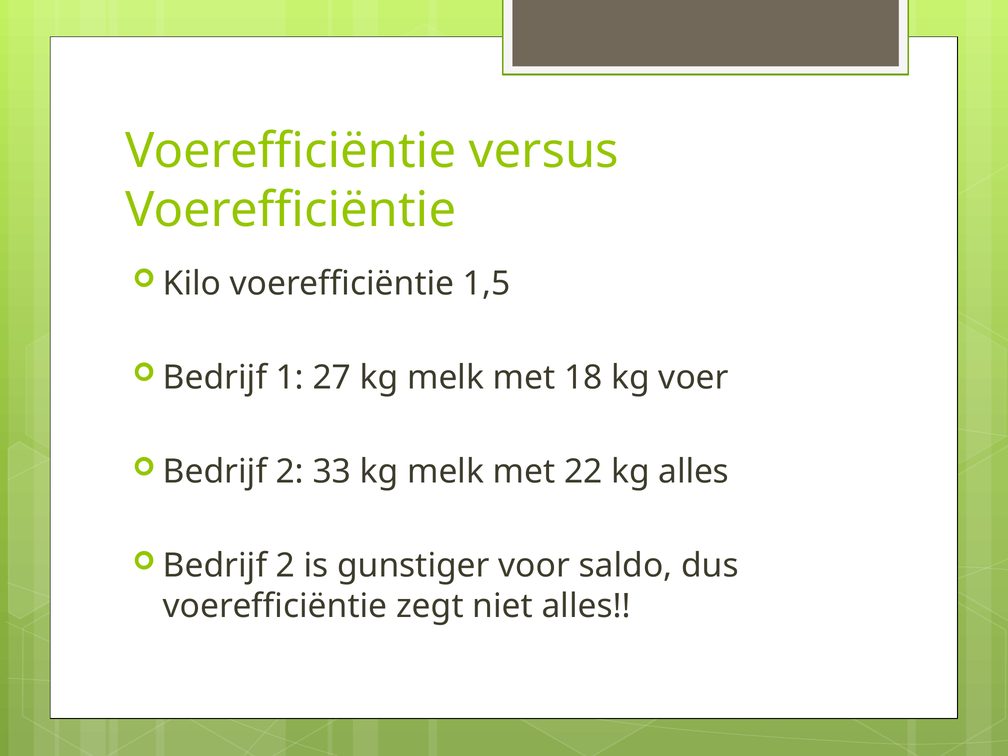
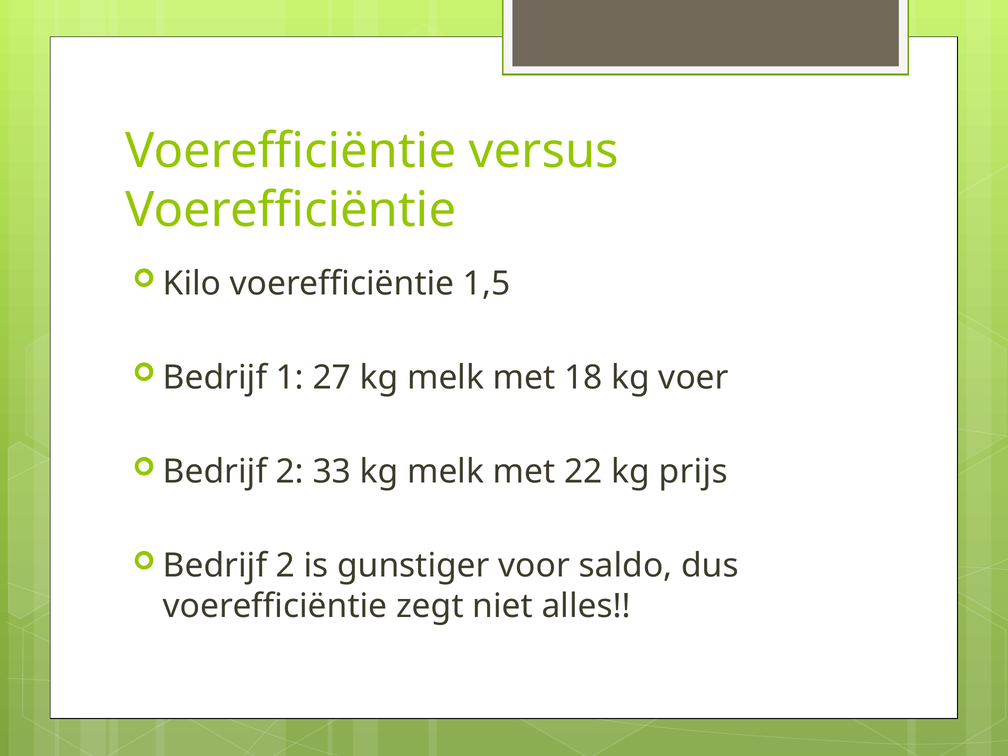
kg alles: alles -> prijs
